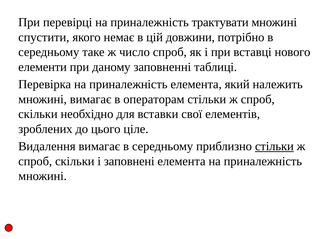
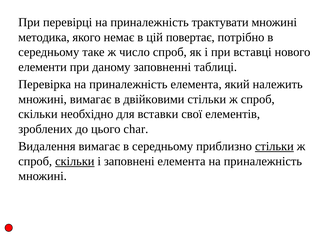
спустити: спустити -> методика
довжини: довжини -> повертає
операторам: операторам -> двійковими
ціле: ціле -> char
скільки at (75, 161) underline: none -> present
